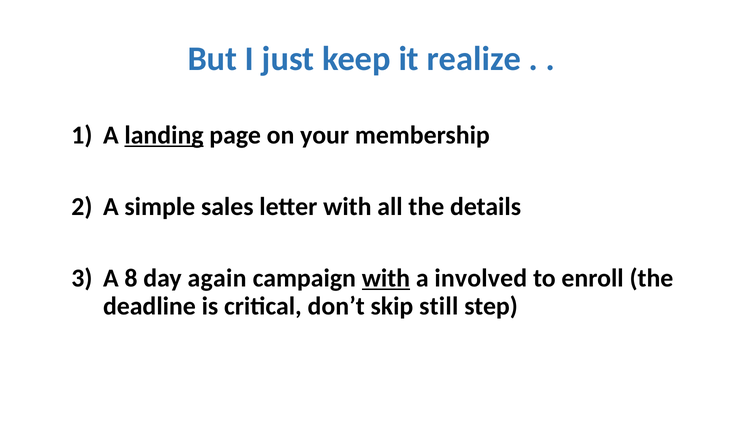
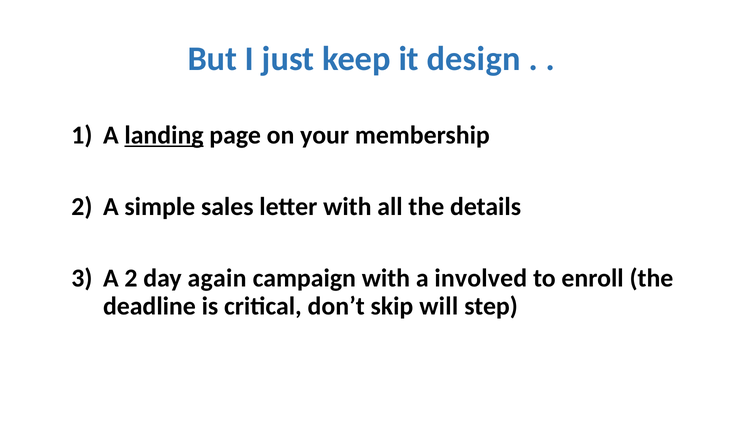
realize: realize -> design
A 8: 8 -> 2
with at (386, 278) underline: present -> none
still: still -> will
